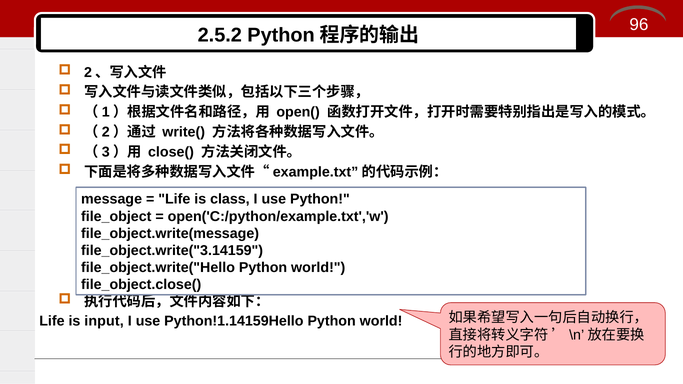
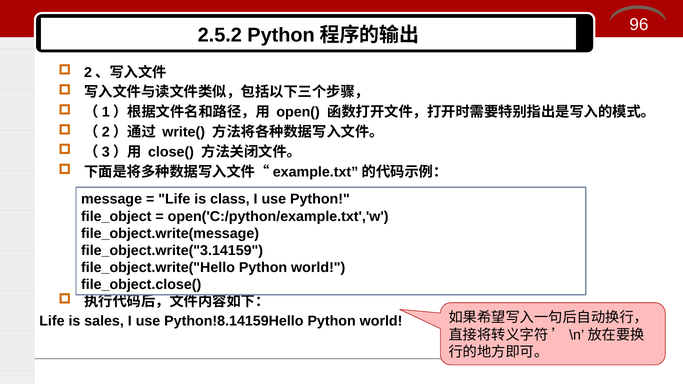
input: input -> sales
Python!1.14159Hello: Python!1.14159Hello -> Python!8.14159Hello
